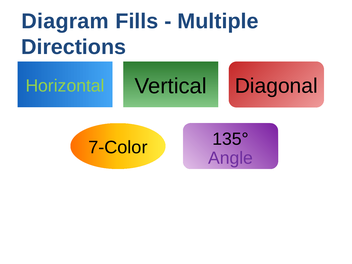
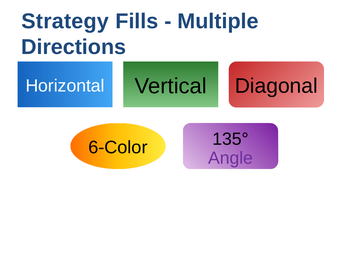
Diagram: Diagram -> Strategy
Horizontal colour: light green -> white
7-Color: 7-Color -> 6-Color
